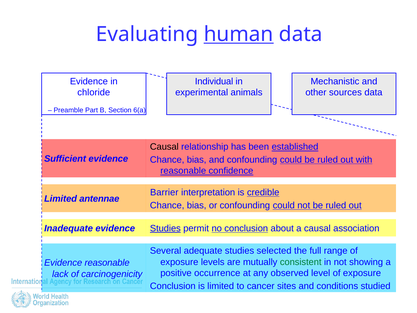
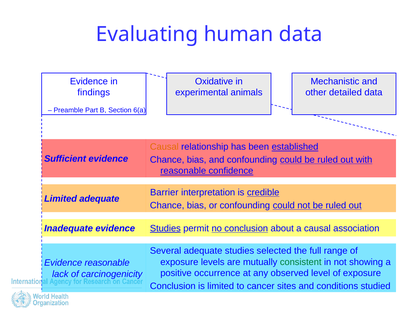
human underline: present -> none
Individual: Individual -> Oxidative
chloride: chloride -> findings
sources: sources -> detailed
Causal at (164, 147) colour: black -> orange
Limited antennae: antennae -> adequate
